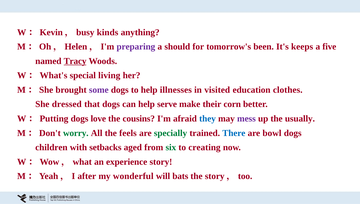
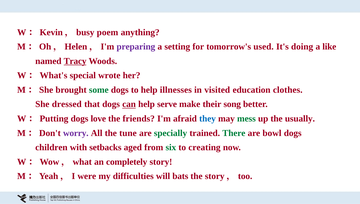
kinds: kinds -> poem
should: should -> setting
been: been -> used
keeps: keeps -> doing
five: five -> like
living: living -> wrote
some colour: purple -> green
can underline: none -> present
corn: corn -> song
cousins: cousins -> friends
mess colour: purple -> green
worry colour: green -> purple
feels: feels -> tune
There colour: blue -> green
experience: experience -> completely
after: after -> were
wonderful: wonderful -> difficulties
